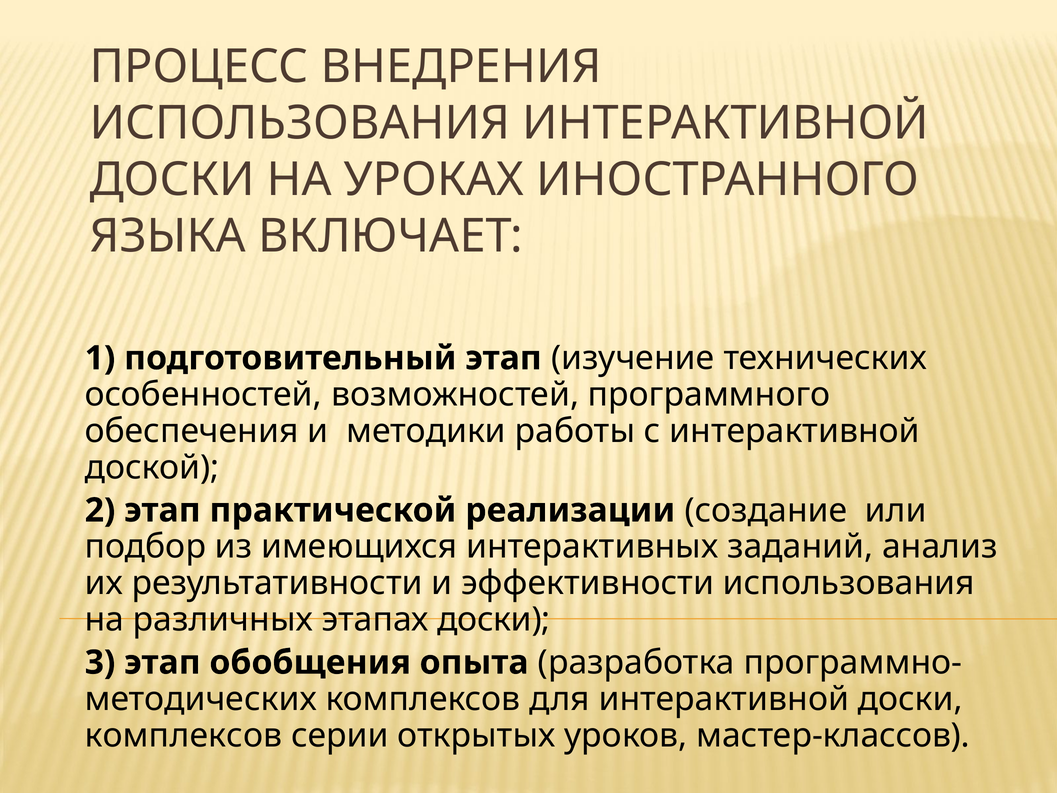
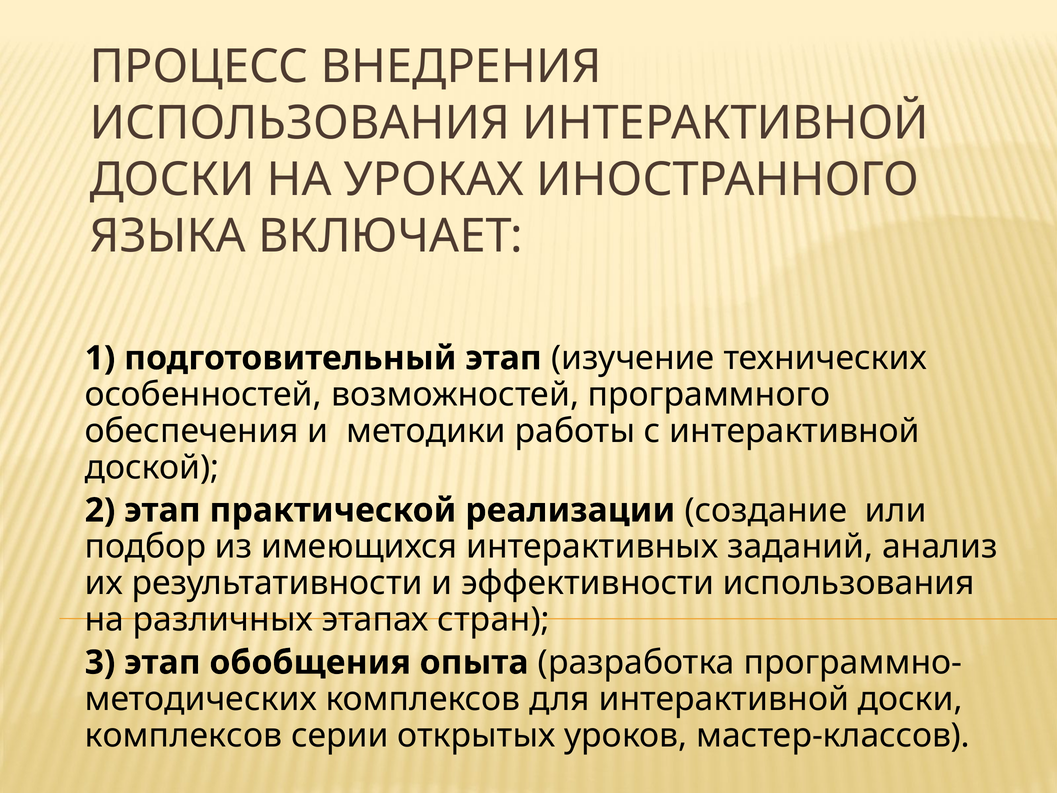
этапах доски: доски -> стран
